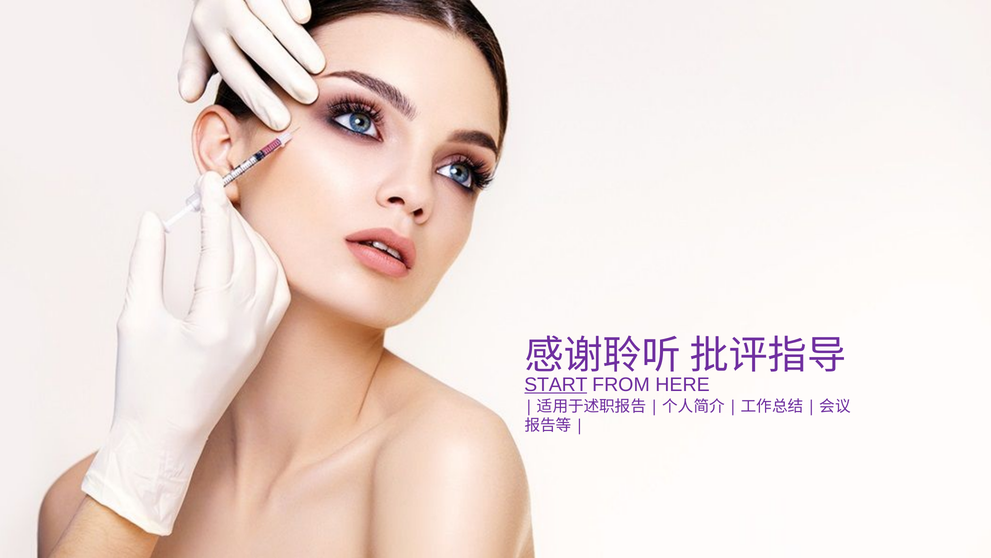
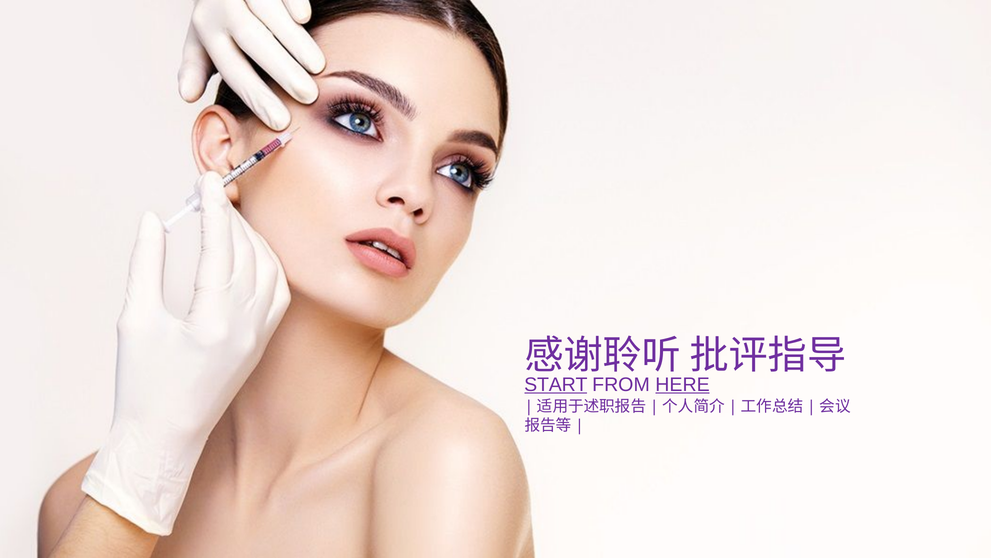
HERE underline: none -> present
